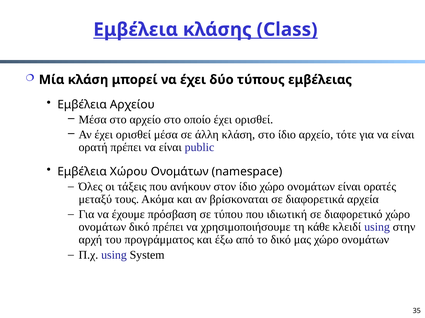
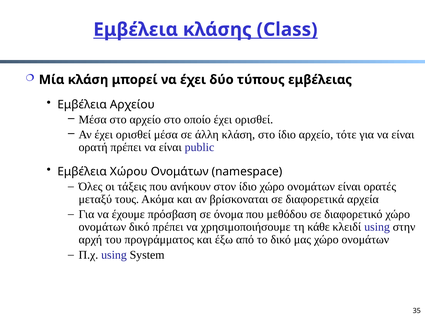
τύπου: τύπου -> όνομα
ιδιωτική: ιδιωτική -> μεθόδου
